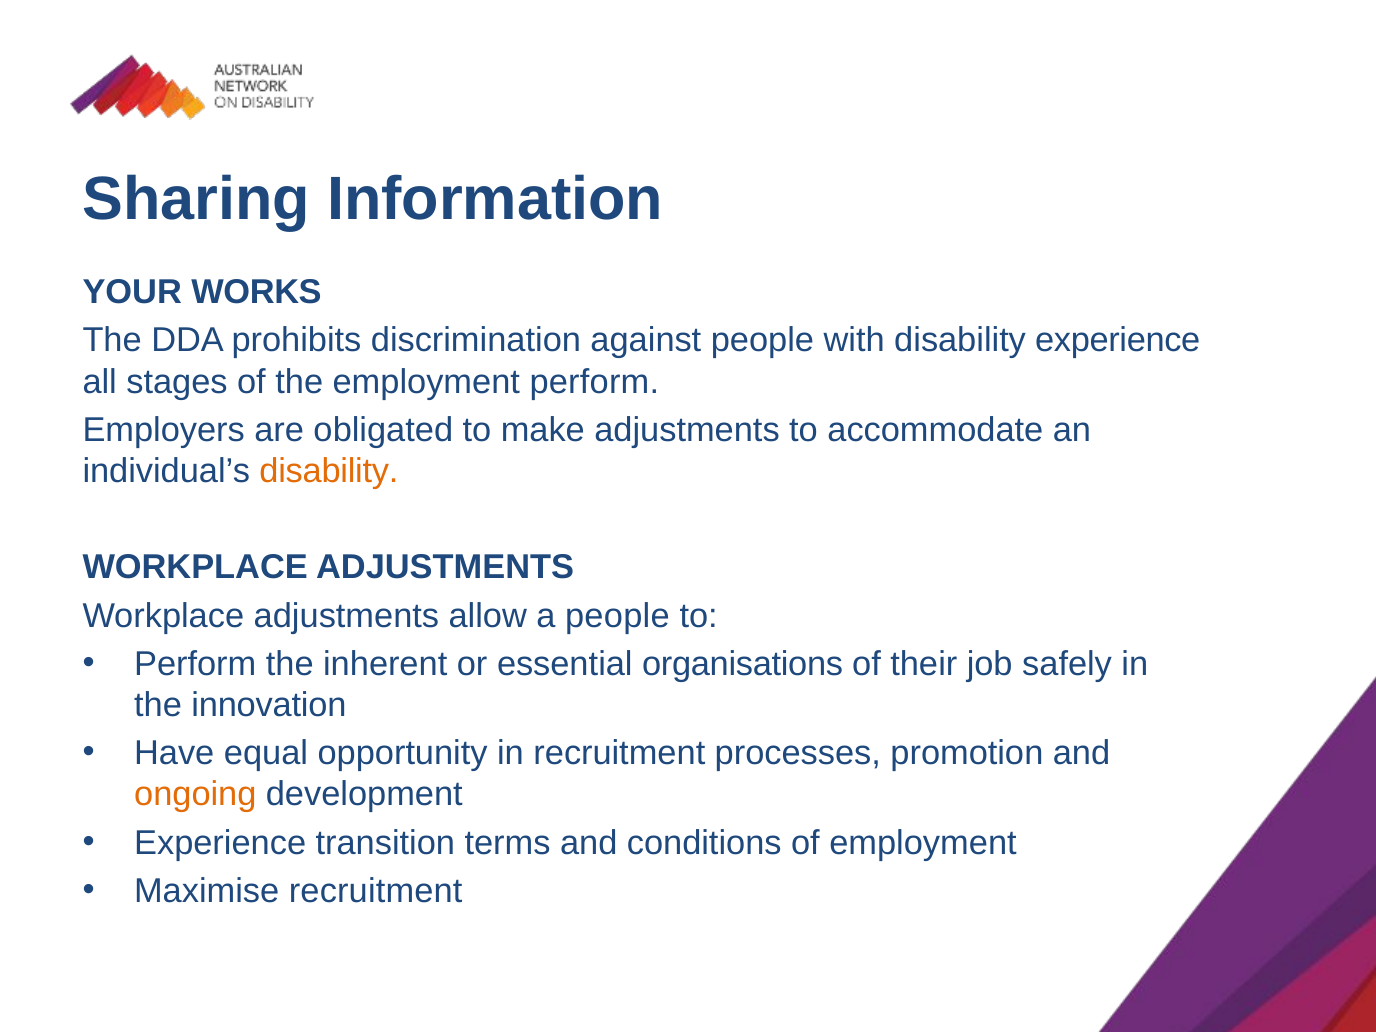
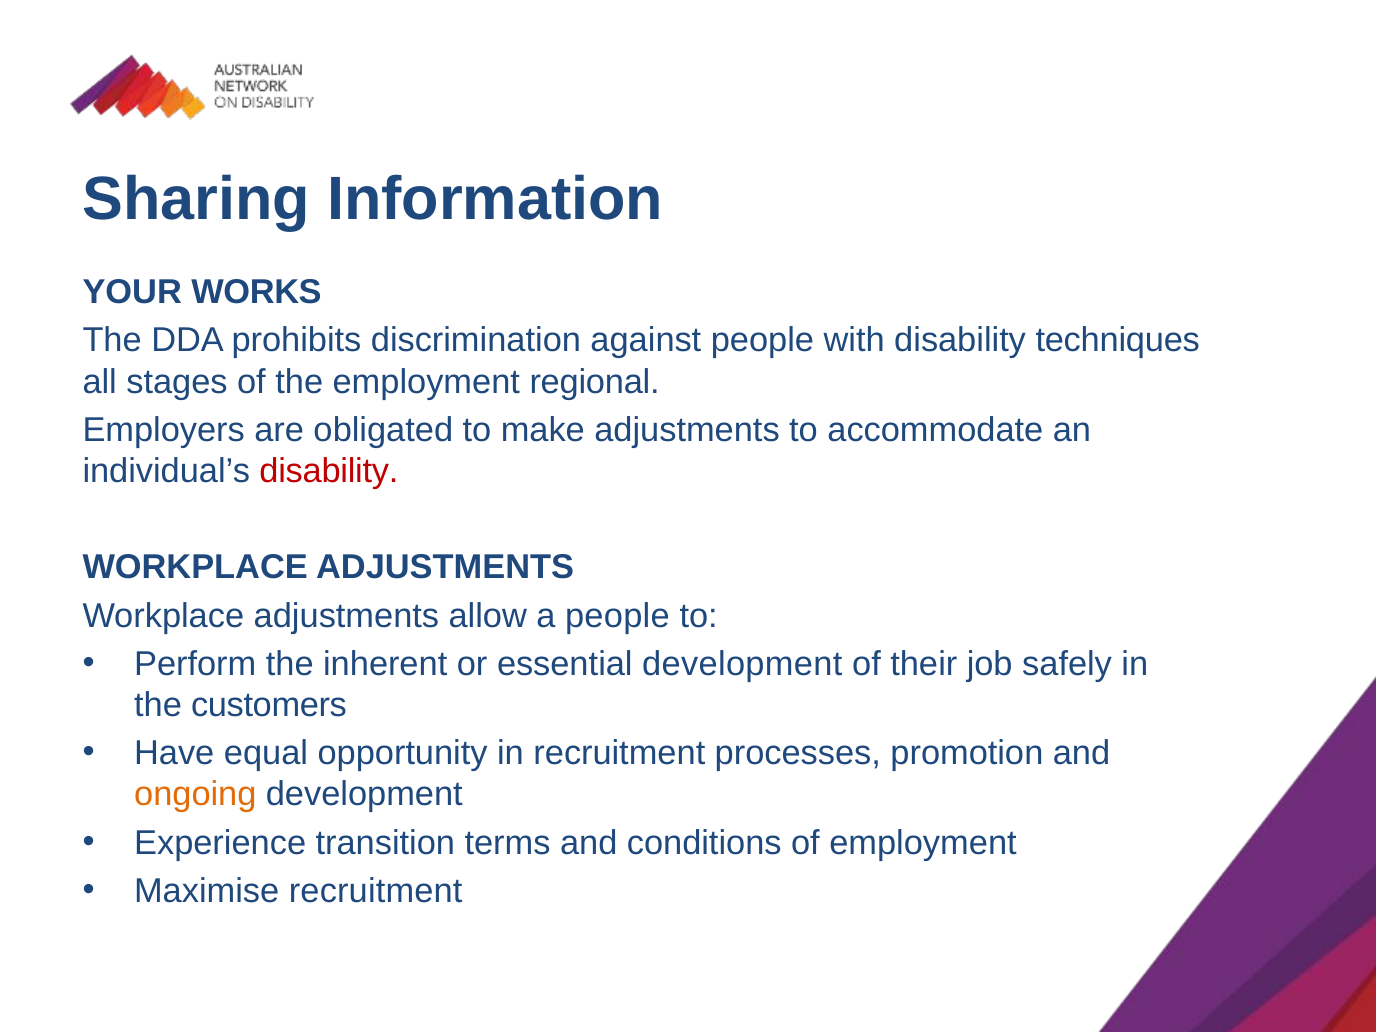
disability experience: experience -> techniques
employment perform: perform -> regional
disability at (329, 471) colour: orange -> red
essential organisations: organisations -> development
innovation: innovation -> customers
